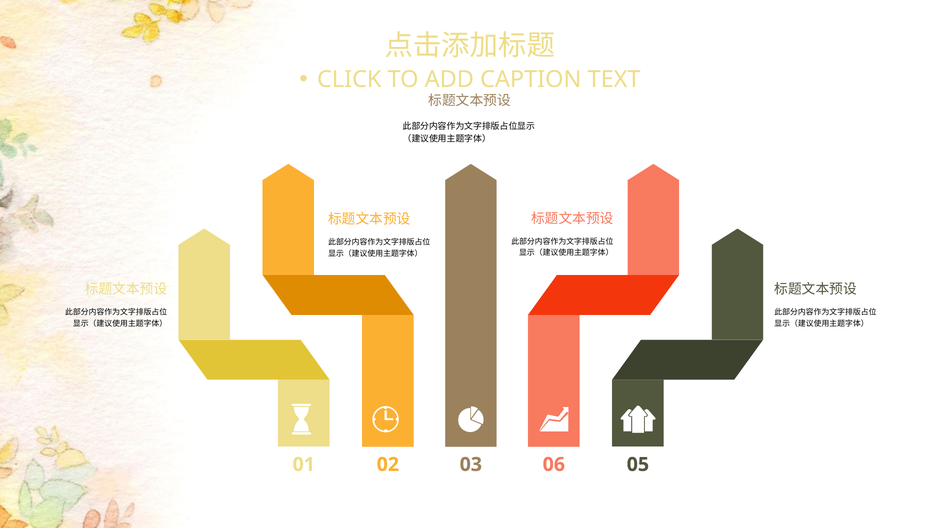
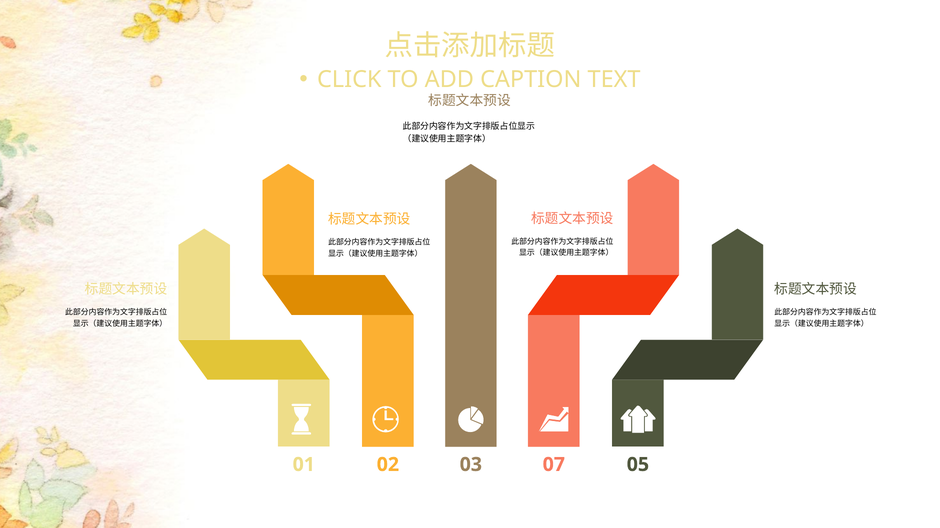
06: 06 -> 07
